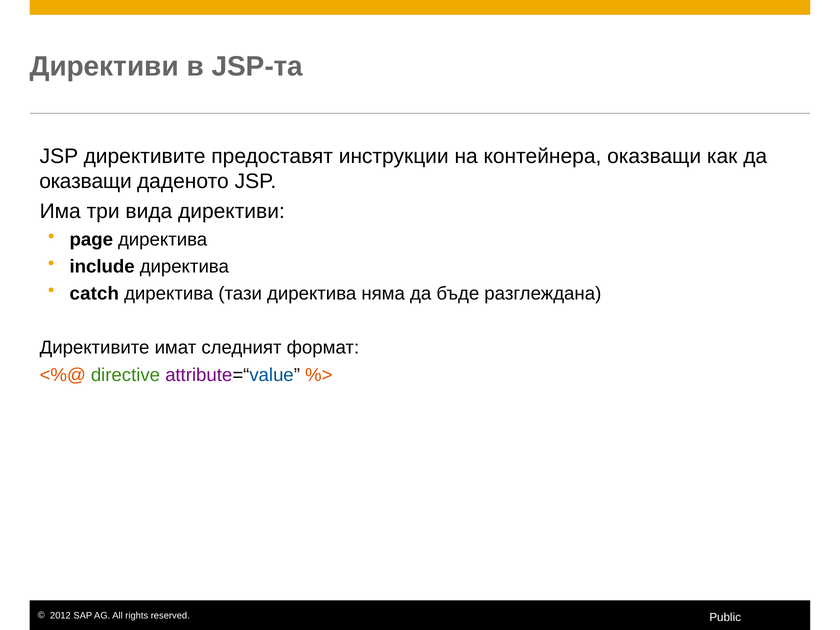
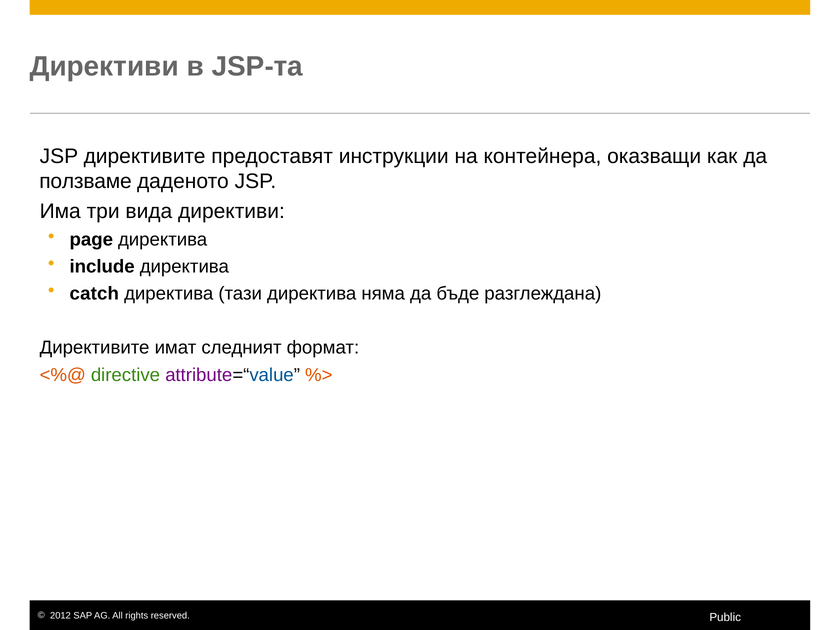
оказващи at (86, 181): оказващи -> ползваме
